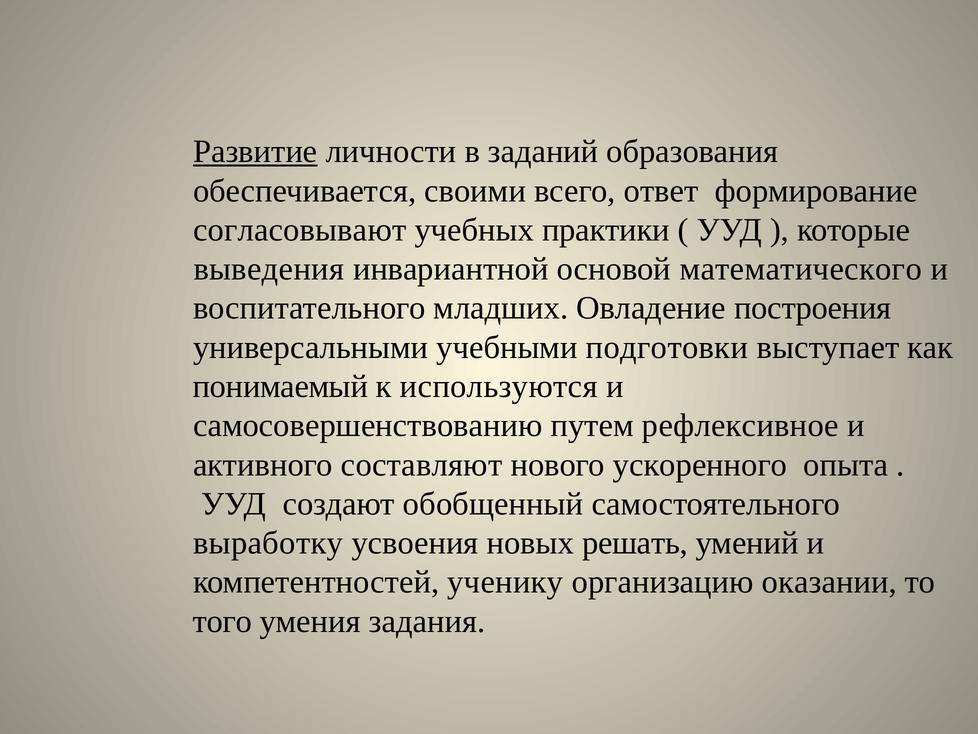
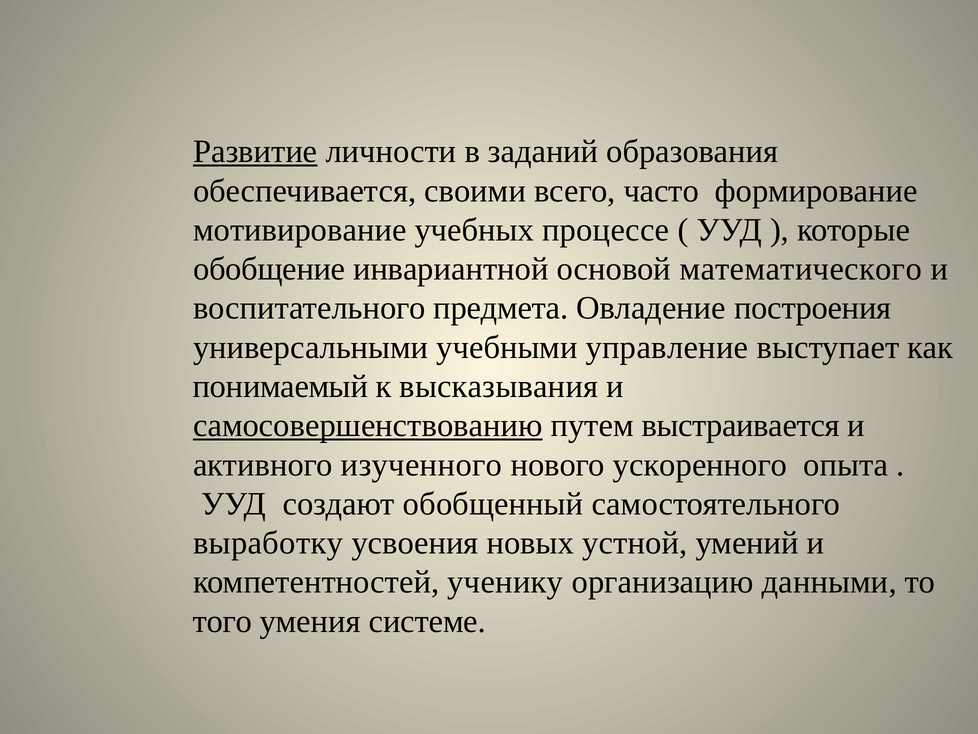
ответ: ответ -> часто
согласовывают: согласовывают -> мотивирование
практики: практики -> процессе
выведения: выведения -> обобщение
младших: младших -> предмета
подготовки: подготовки -> управление
используются: используются -> высказывания
самосовершенствованию underline: none -> present
рефлексивное: рефлексивное -> выстраивается
составляют: составляют -> изученного
решать: решать -> устной
оказании: оказании -> данными
задания: задания -> системе
